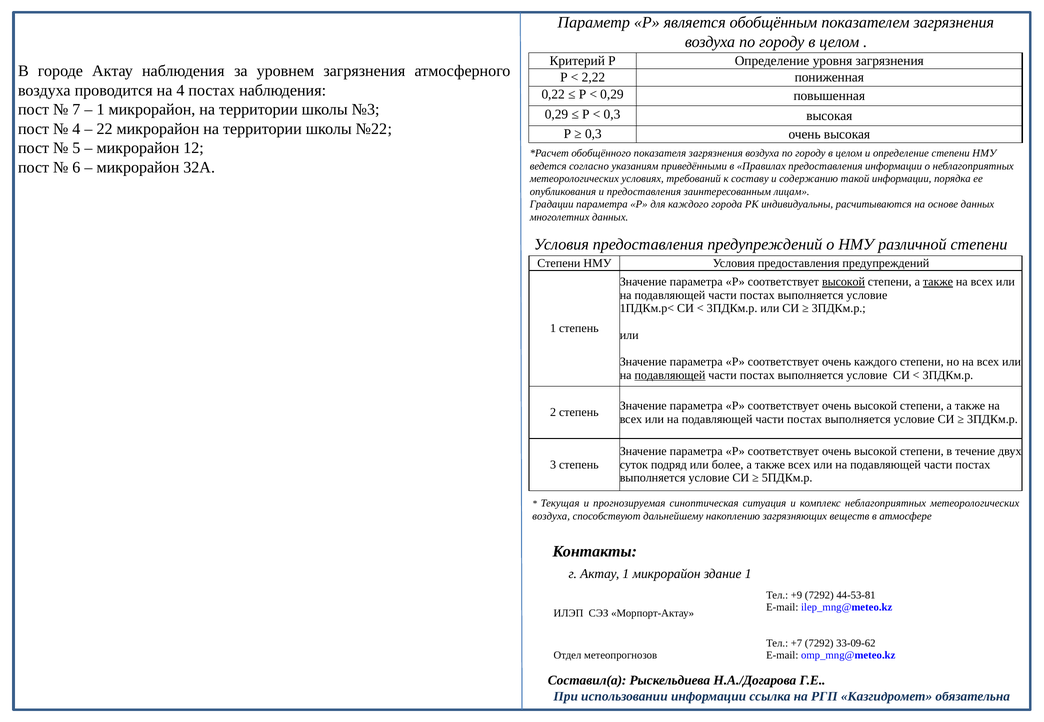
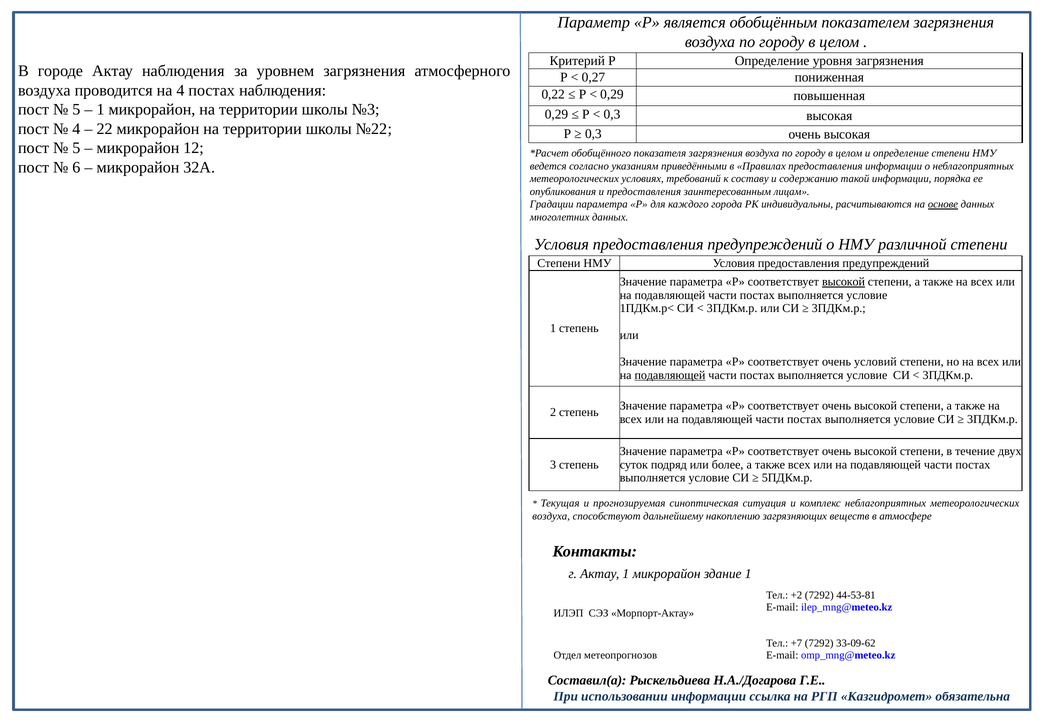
2,22: 2,22 -> 0,27
7 at (76, 110): 7 -> 5
основе underline: none -> present
также at (938, 282) underline: present -> none
очень каждого: каждого -> условий
+9: +9 -> +2
